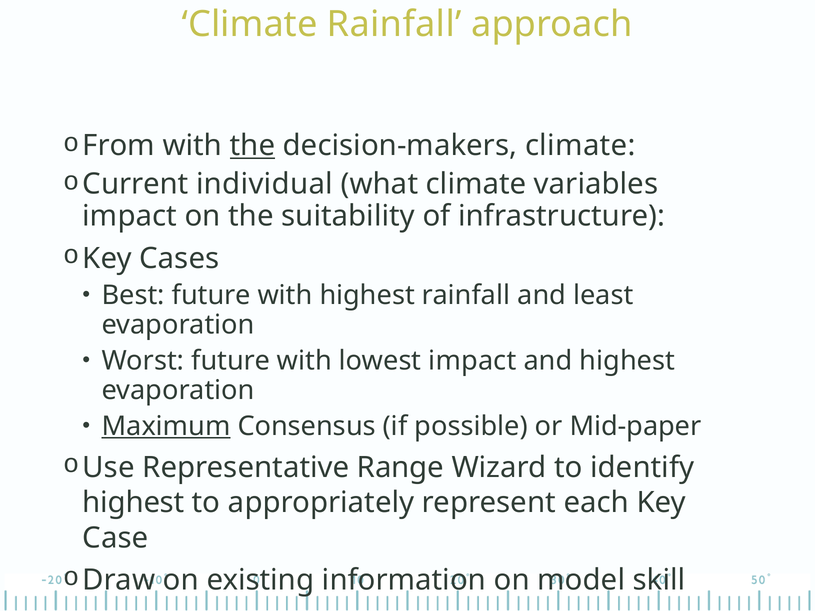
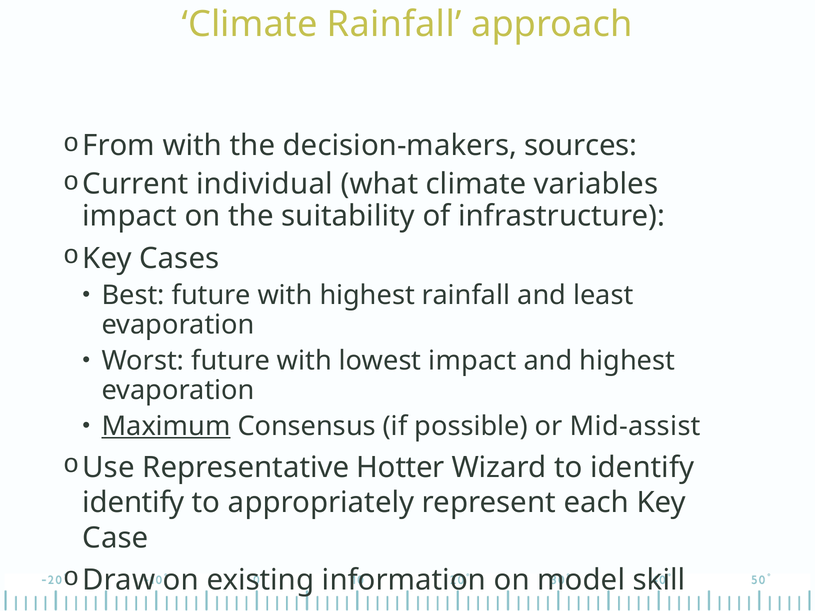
the at (252, 146) underline: present -> none
decision-makers climate: climate -> sources
Mid-paper: Mid-paper -> Mid-assist
Range: Range -> Hotter
highest at (133, 503): highest -> identify
